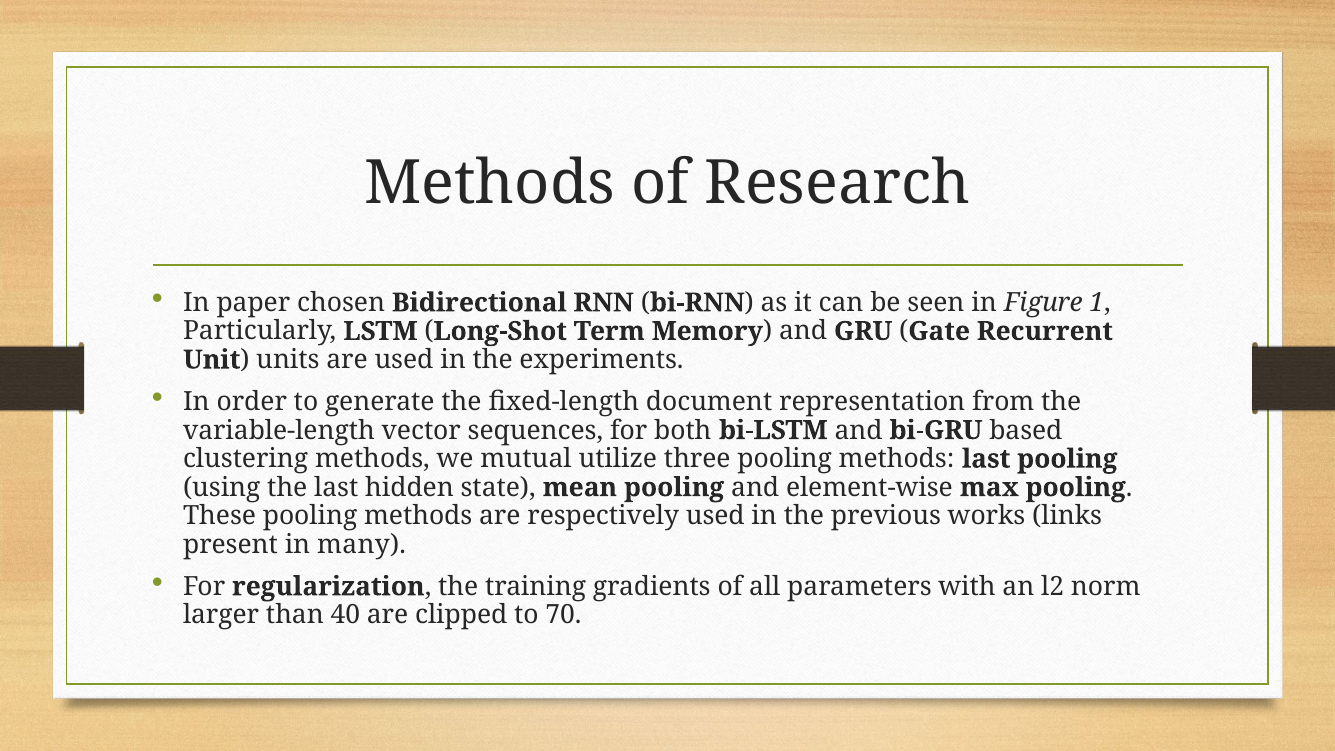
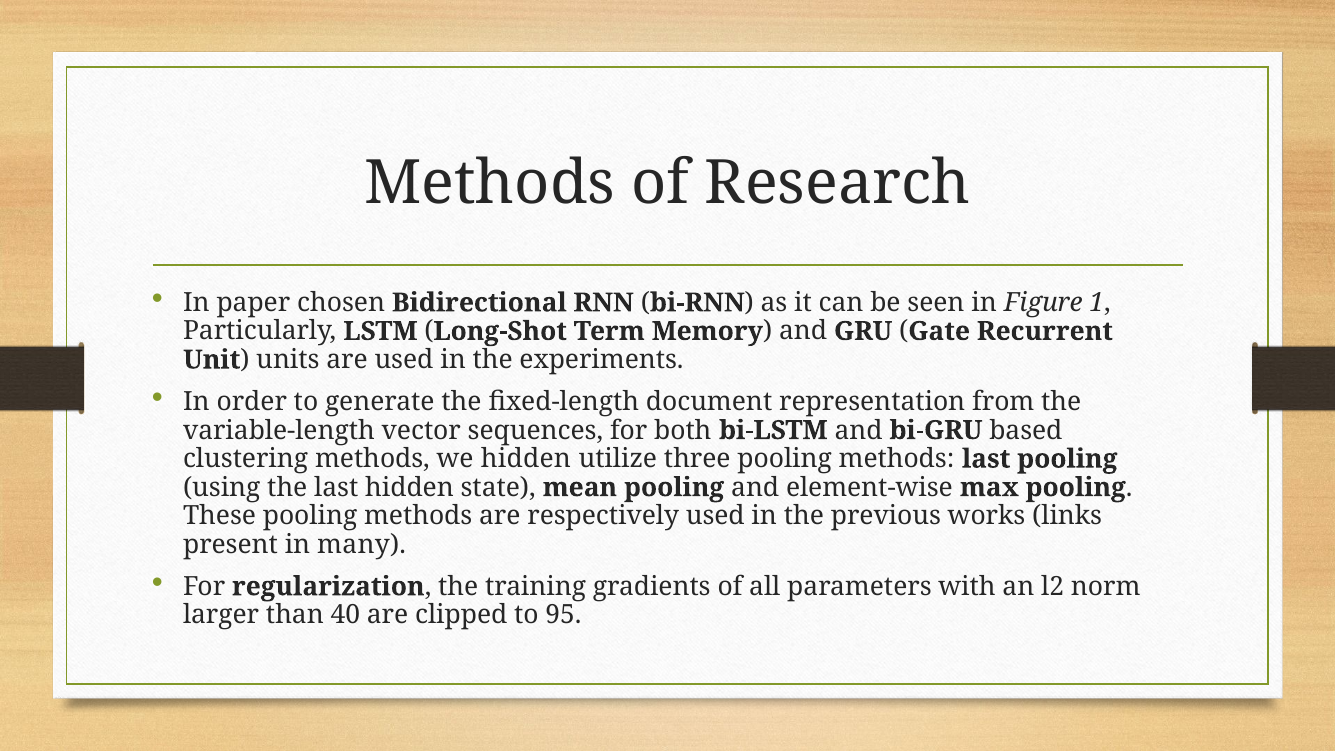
we mutual: mutual -> hidden
70: 70 -> 95
